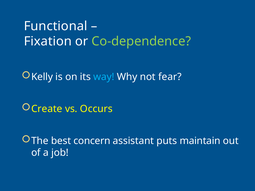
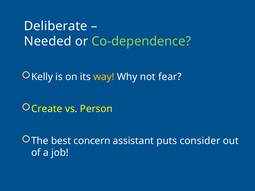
Functional: Functional -> Deliberate
Fixation: Fixation -> Needed
way colour: light blue -> yellow
Occurs: Occurs -> Person
maintain: maintain -> consider
